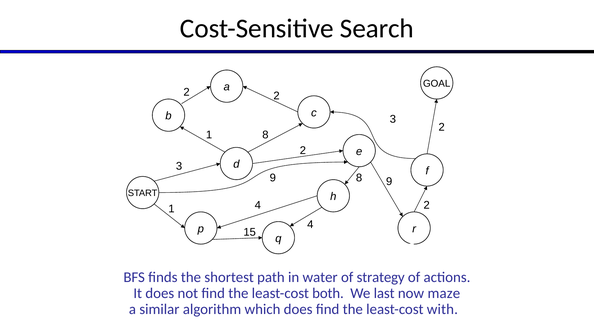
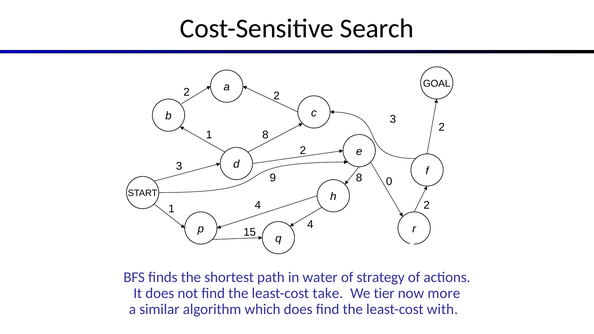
9 9: 9 -> 0
both: both -> take
last: last -> tier
maze: maze -> more
